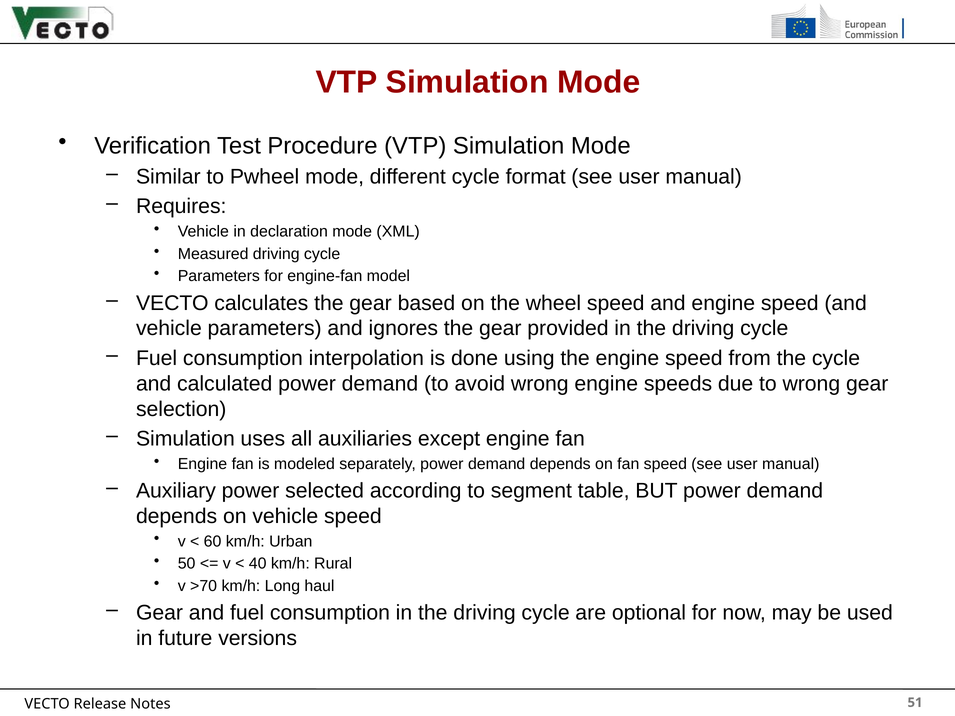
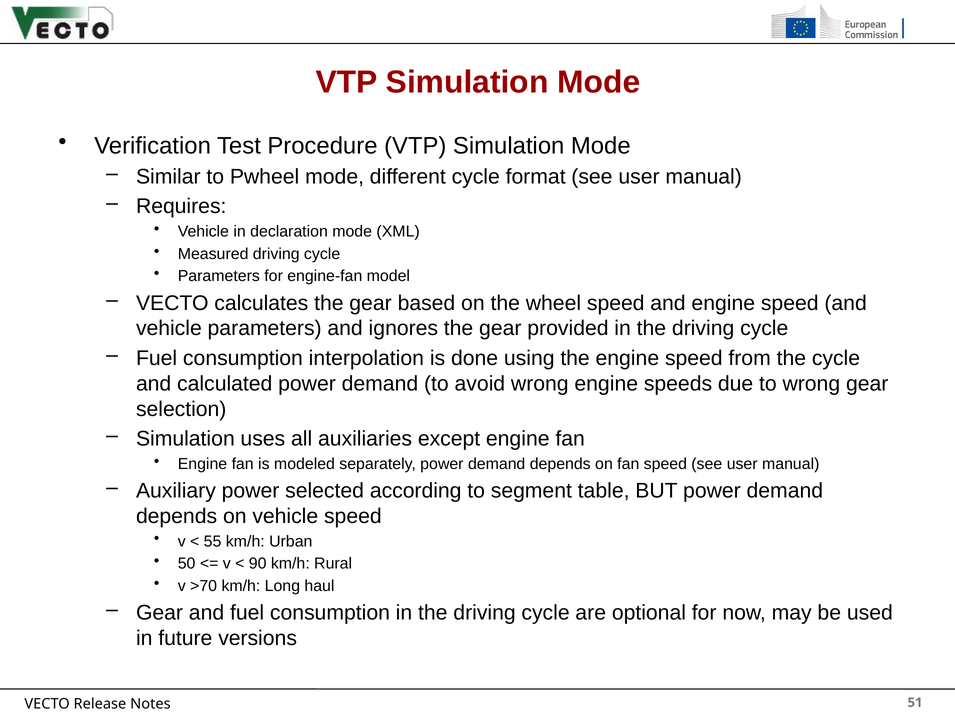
60: 60 -> 55
40: 40 -> 90
